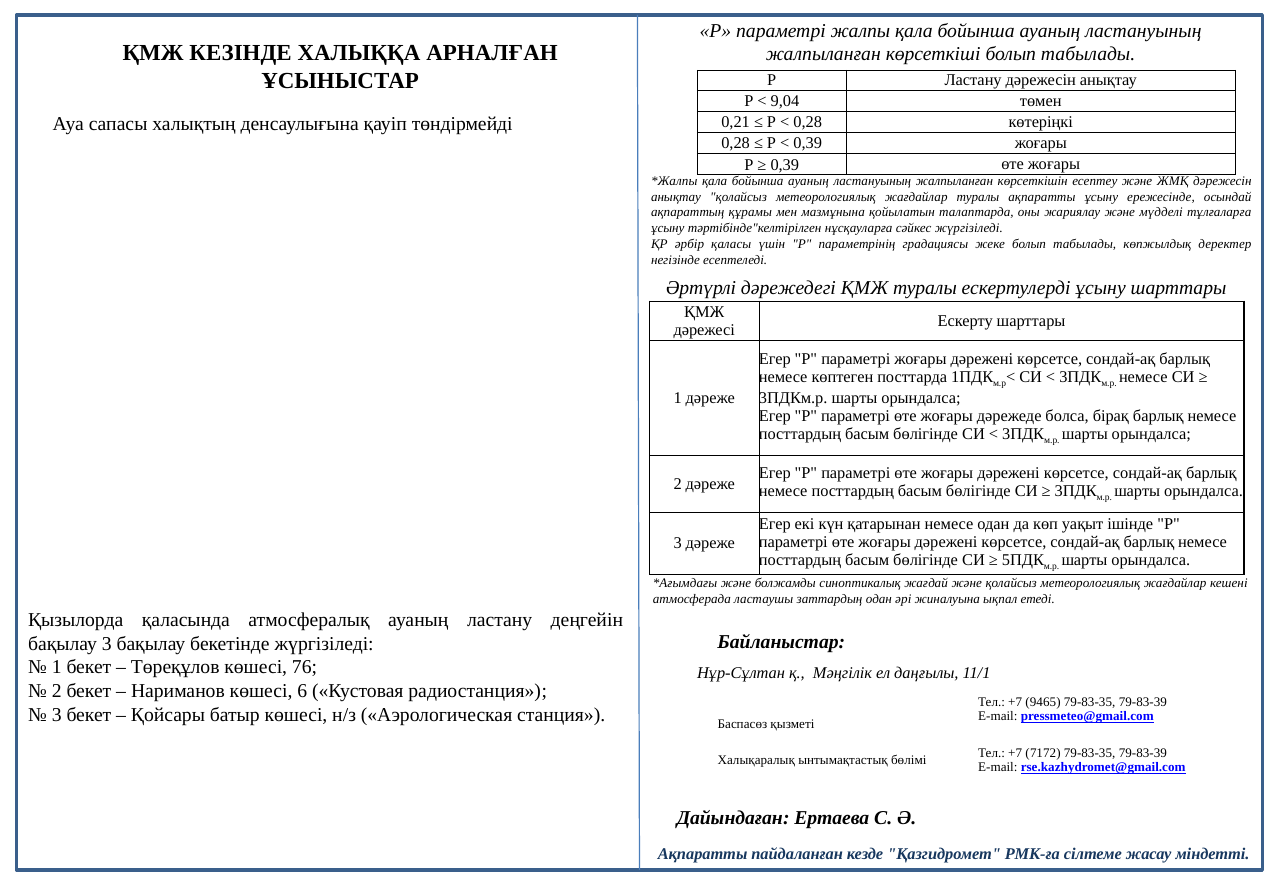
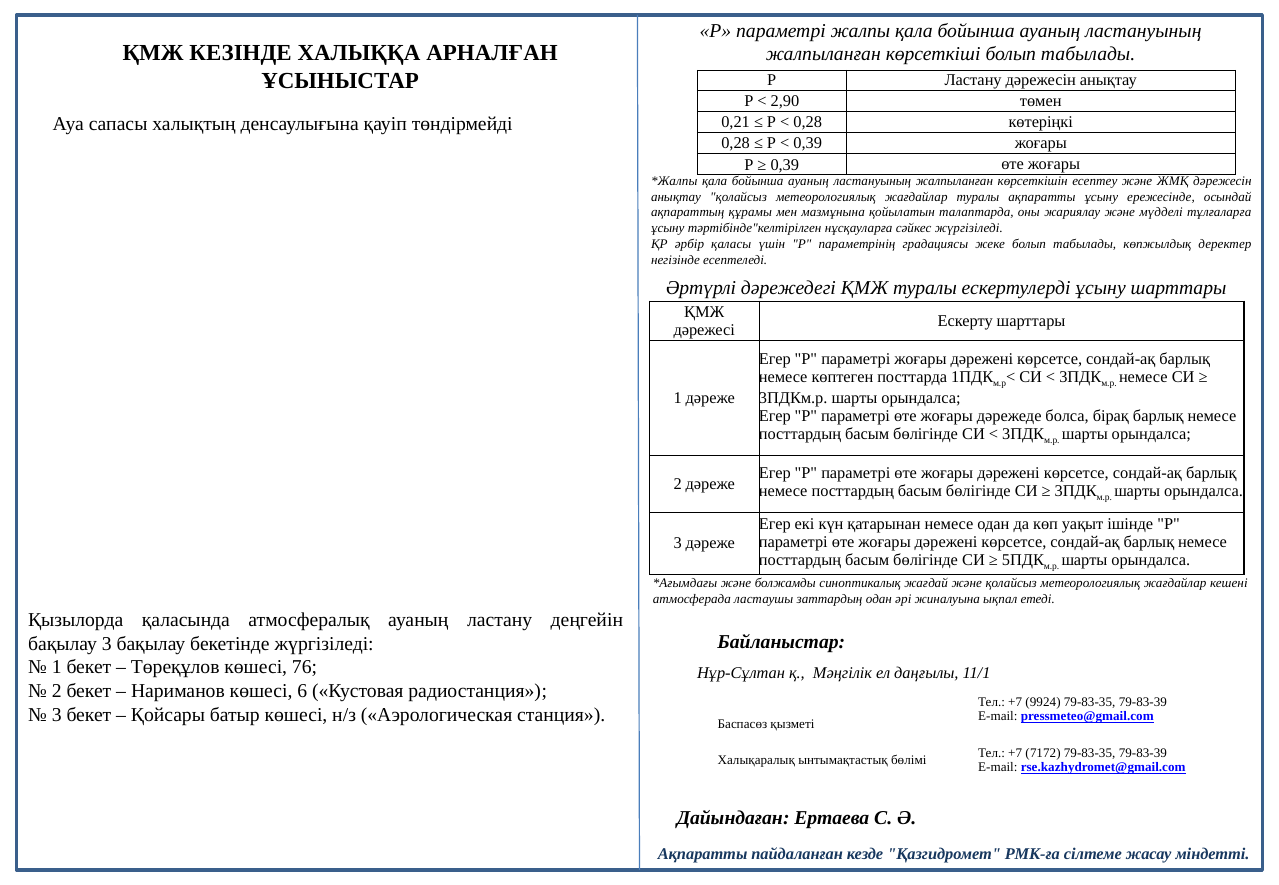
9,04: 9,04 -> 2,90
9465: 9465 -> 9924
